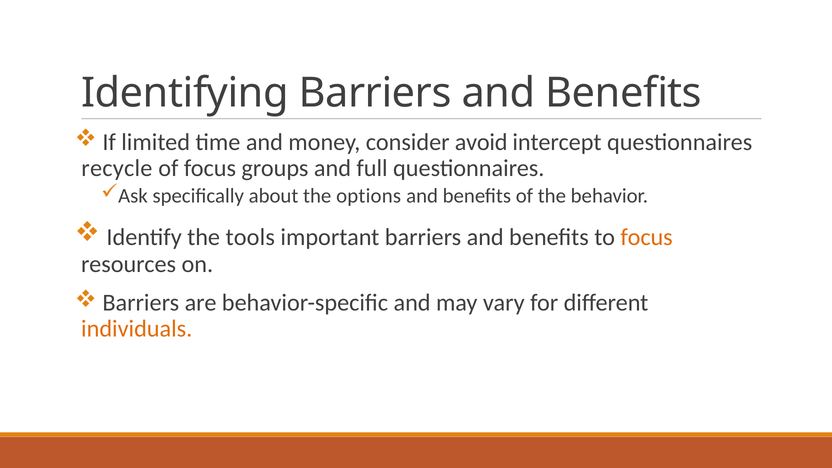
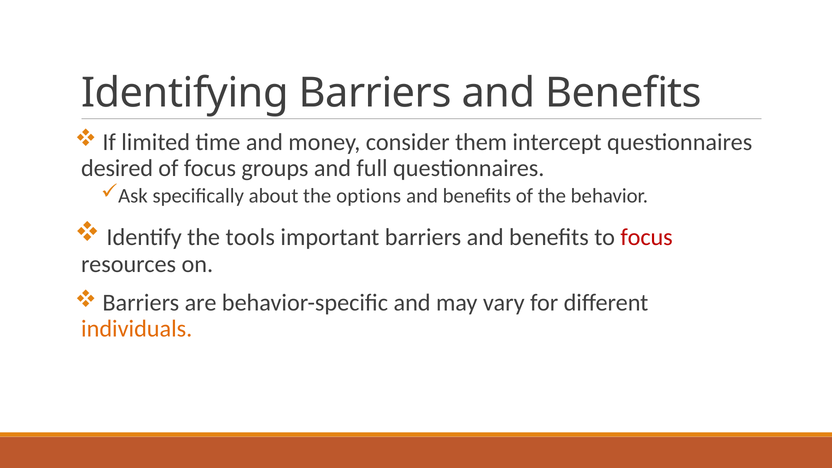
avoid: avoid -> them
recycle: recycle -> desired
focus at (647, 237) colour: orange -> red
